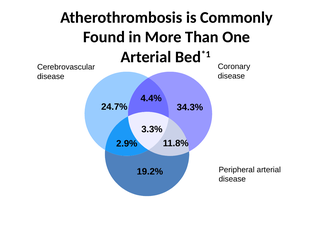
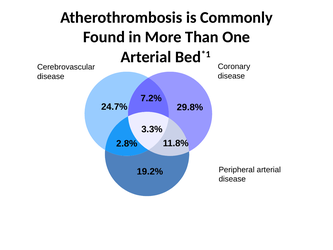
4.4%: 4.4% -> 7.2%
34.3%: 34.3% -> 29.8%
2.9%: 2.9% -> 2.8%
